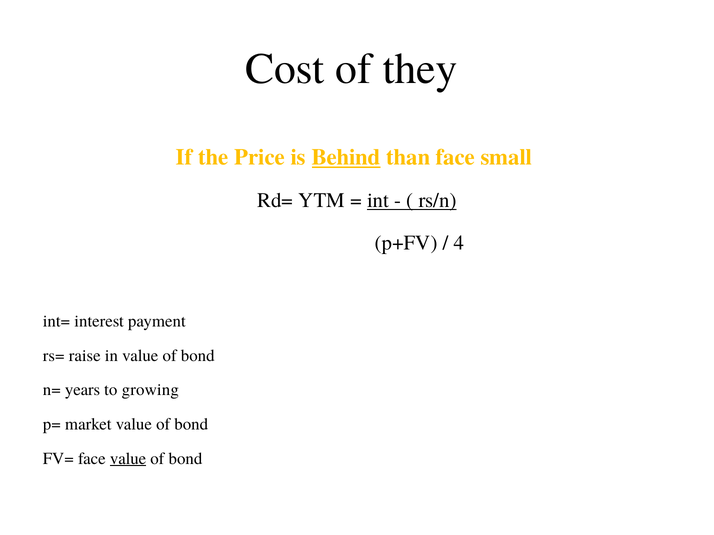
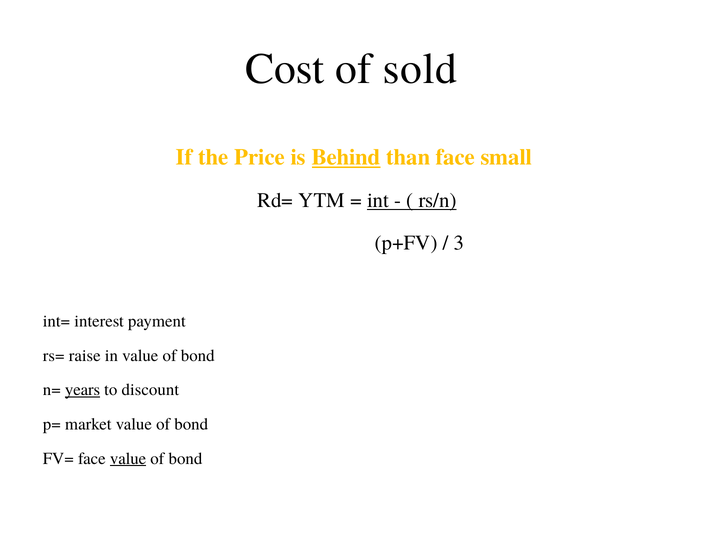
they: they -> sold
4: 4 -> 3
years underline: none -> present
growing: growing -> discount
